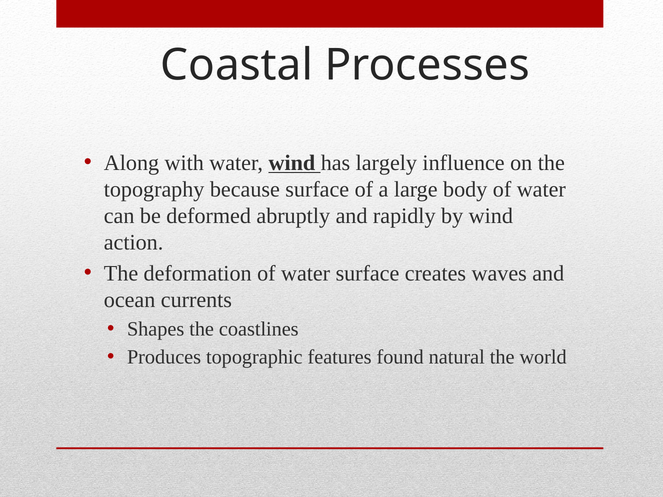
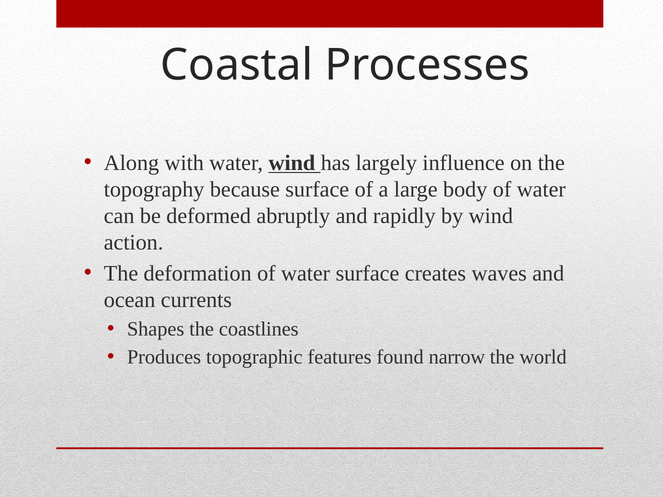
natural: natural -> narrow
